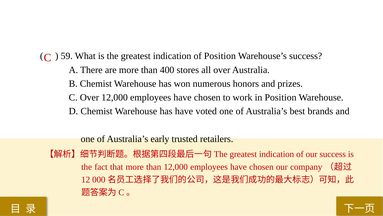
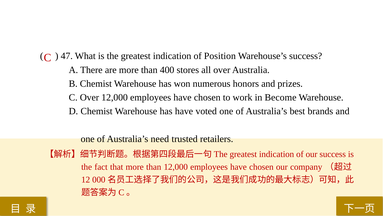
59: 59 -> 47
in Position: Position -> Become
early: early -> need
